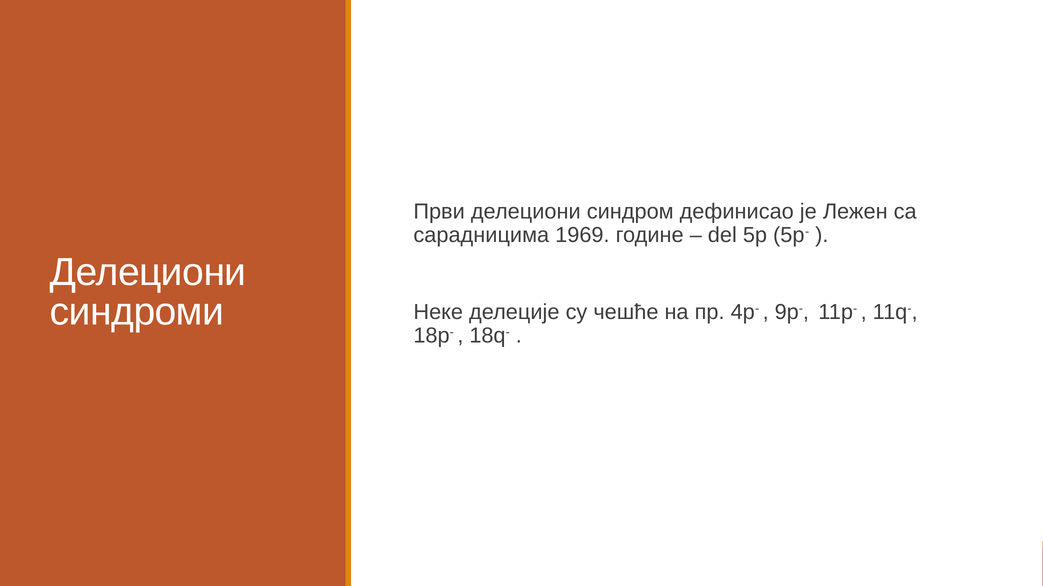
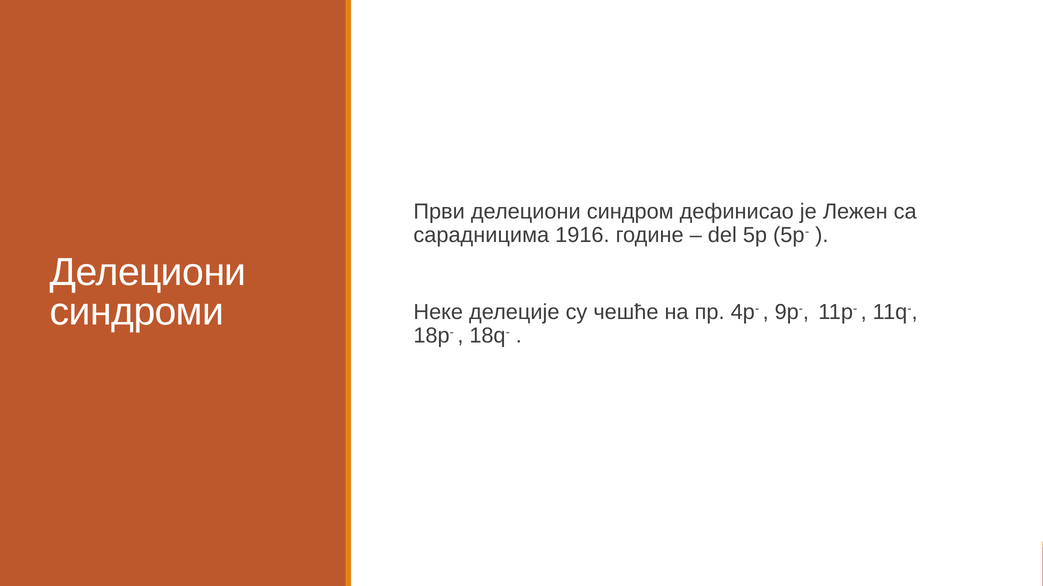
1969: 1969 -> 1916
